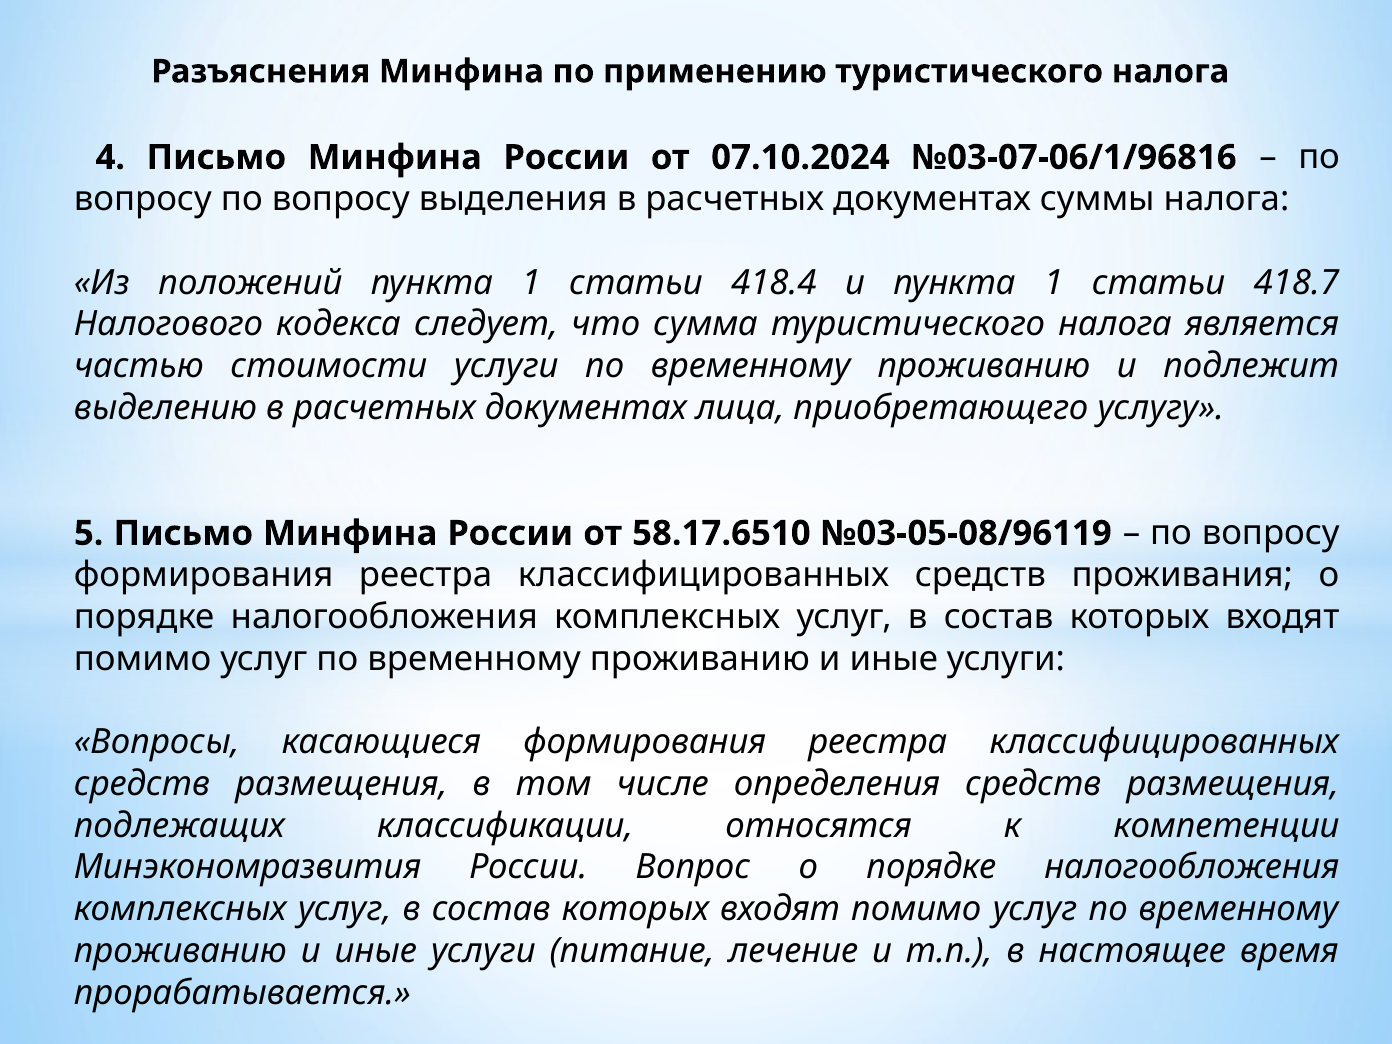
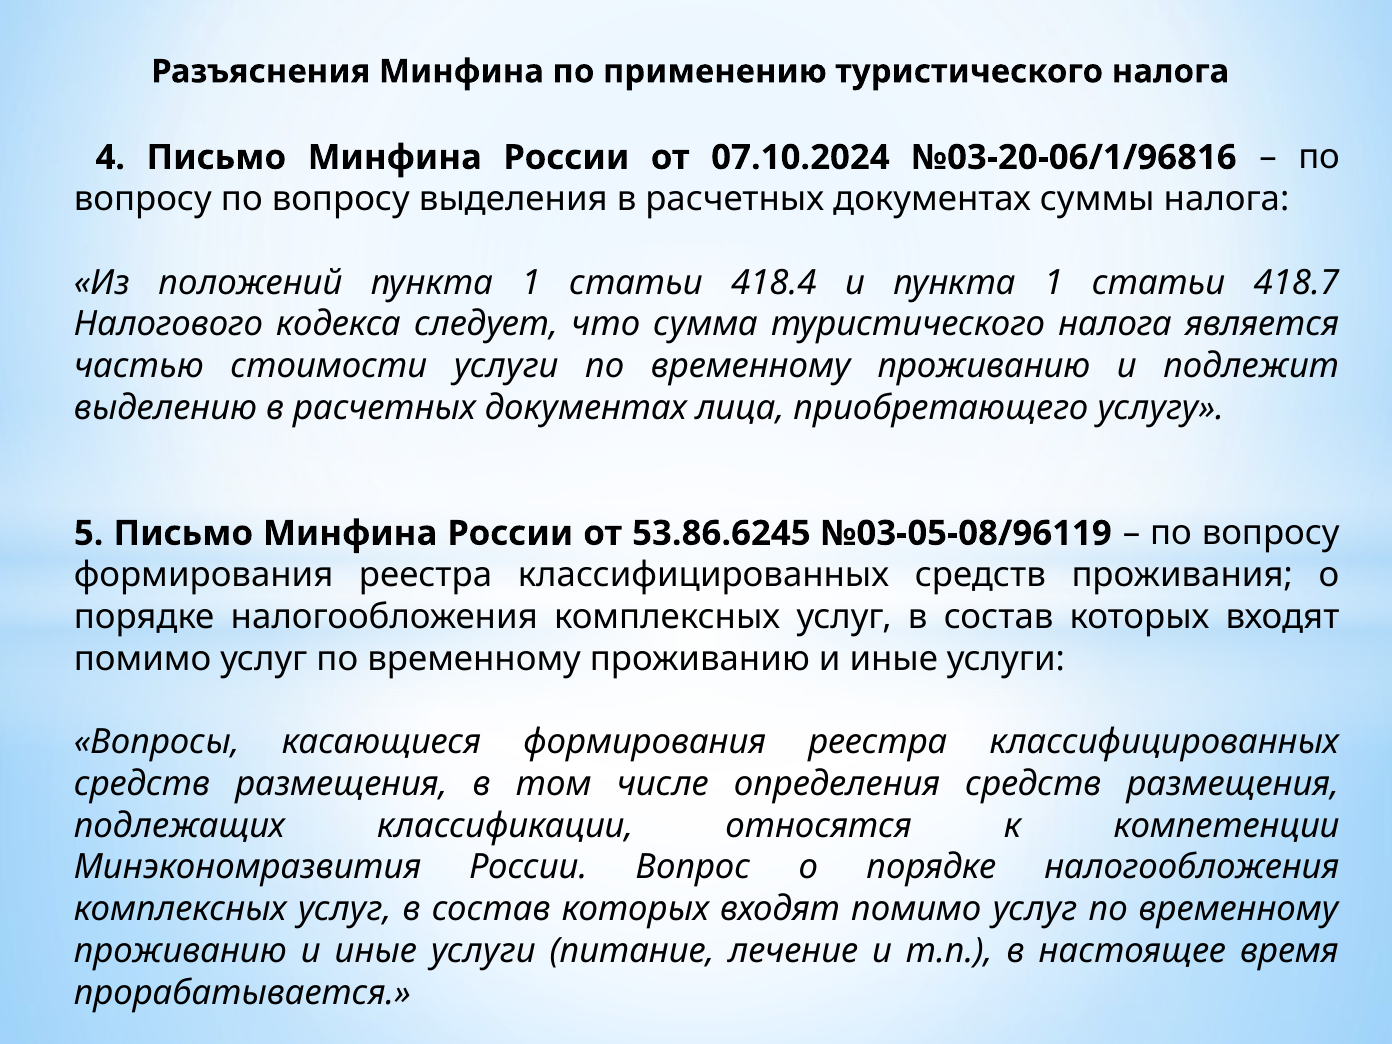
№03-07-06/1/96816: №03-07-06/1/96816 -> №03-20-06/1/96816
58.17.6510: 58.17.6510 -> 53.86.6245
